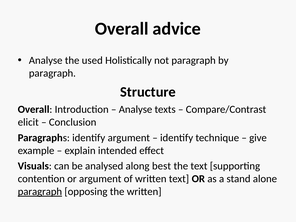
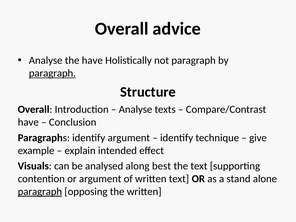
the used: used -> have
paragraph at (52, 73) underline: none -> present
elicit at (28, 122): elicit -> have
